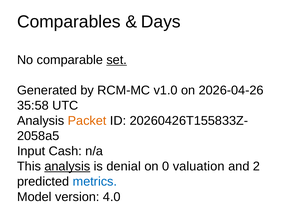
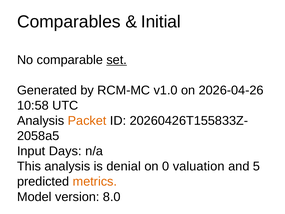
Days: Days -> Initial
35:58: 35:58 -> 10:58
Cash: Cash -> Days
analysis at (67, 166) underline: present -> none
2: 2 -> 5
metrics colour: blue -> orange
4.0: 4.0 -> 8.0
